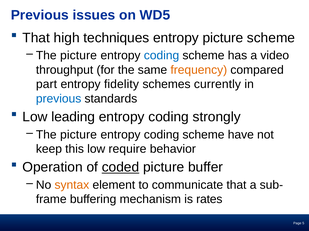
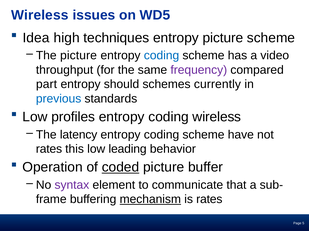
Previous at (40, 15): Previous -> Wireless
That at (36, 38): That -> Idea
frequency colour: orange -> purple
fidelity: fidelity -> should
leading: leading -> profiles
coding strongly: strongly -> wireless
picture at (78, 135): picture -> latency
keep at (49, 149): keep -> rates
require: require -> leading
syntax colour: orange -> purple
mechanism underline: none -> present
